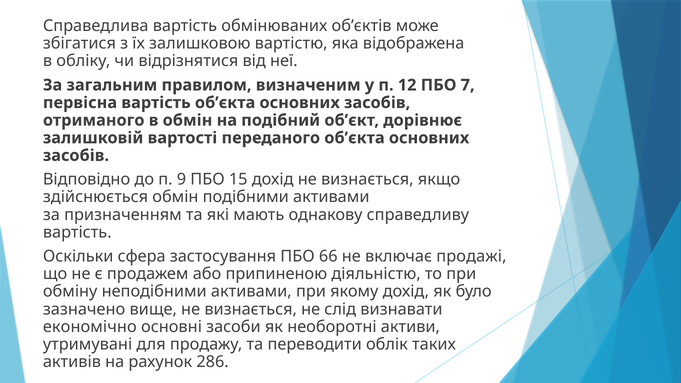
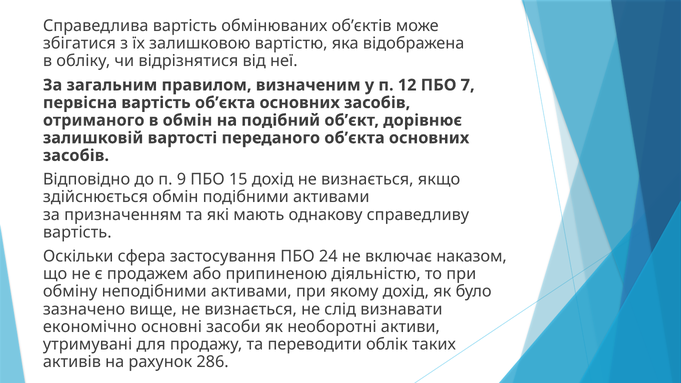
66: 66 -> 24
продажі: продажі -> наказом
